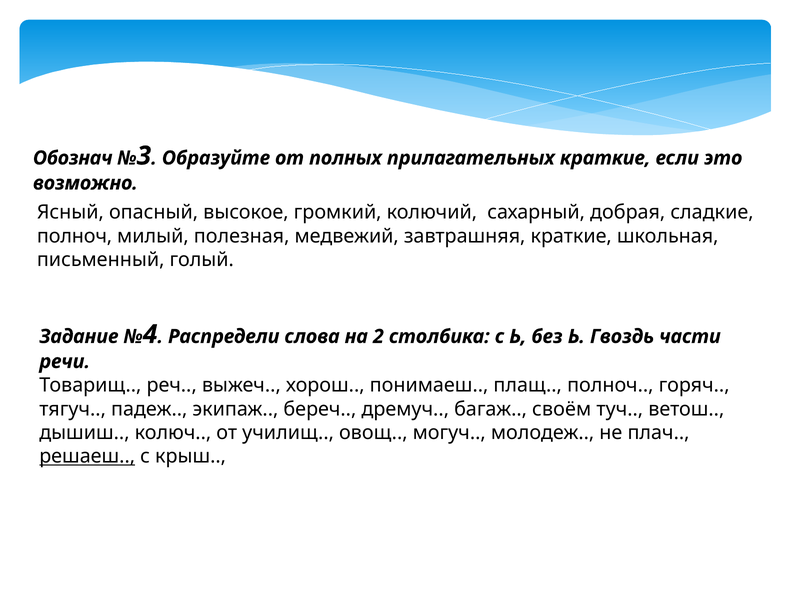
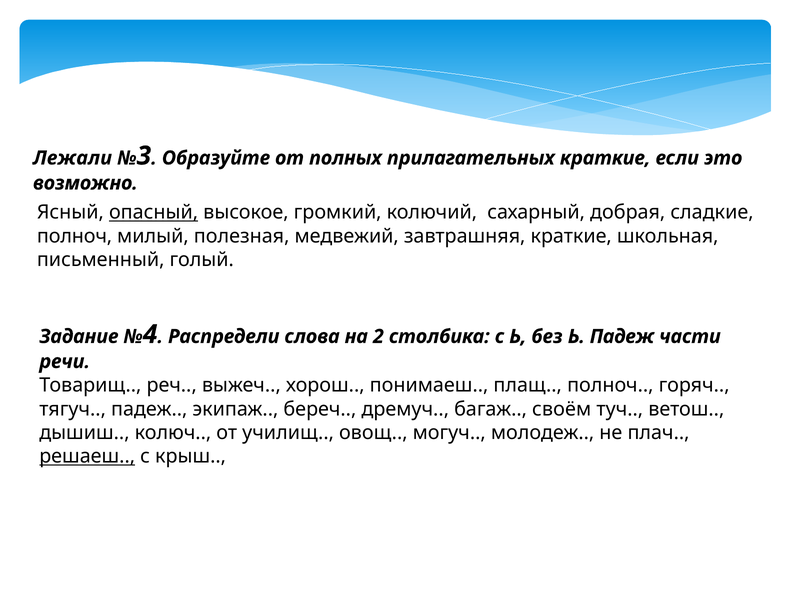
Обознач: Обознач -> Лежали
опасный underline: none -> present
Ь Гвоздь: Гвоздь -> Падеж
